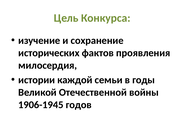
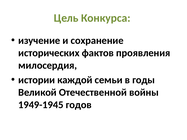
1906-1945: 1906-1945 -> 1949-1945
